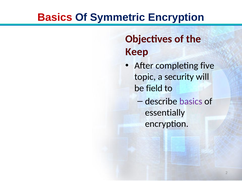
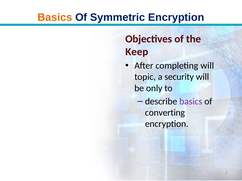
Basics at (55, 17) colour: red -> orange
completing five: five -> will
field: field -> only
essentially: essentially -> converting
